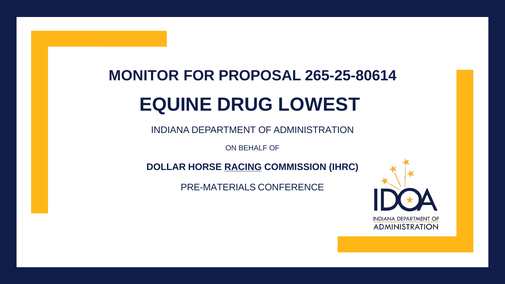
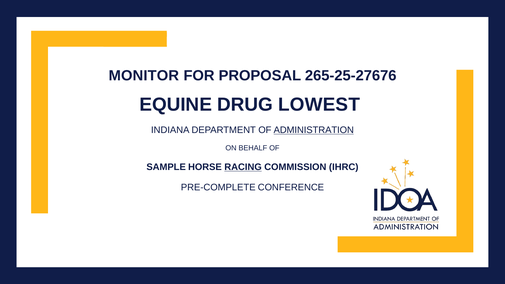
265-25-80614: 265-25-80614 -> 265-25-27676
ADMINISTRATION underline: none -> present
DOLLAR: DOLLAR -> SAMPLE
PRE-MATERIALS: PRE-MATERIALS -> PRE-COMPLETE
